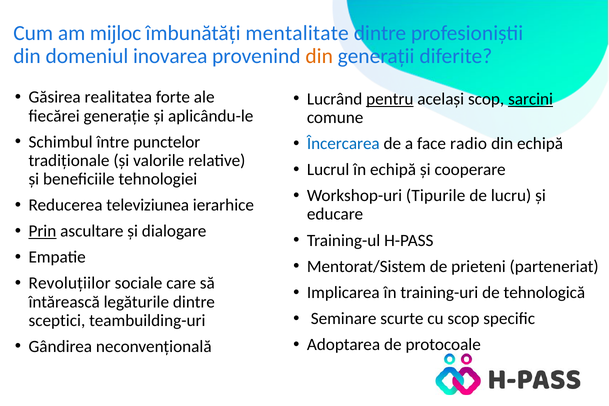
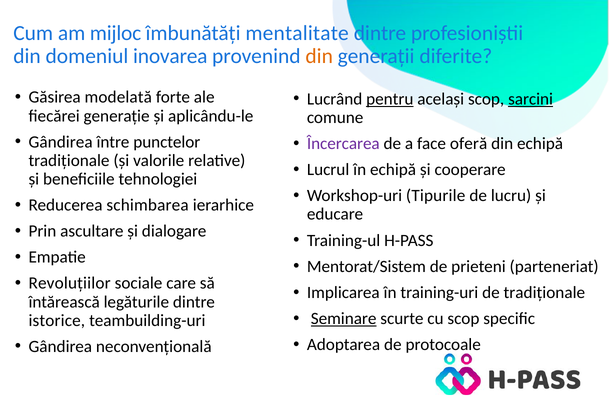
realitatea: realitatea -> modelată
Schimbul at (61, 142): Schimbul -> Gândirea
Încercarea colour: blue -> purple
radio: radio -> oferă
televiziunea: televiziunea -> schimbarea
Prin underline: present -> none
de tehnologică: tehnologică -> tradiționale
Seminare underline: none -> present
sceptici: sceptici -> istorice
